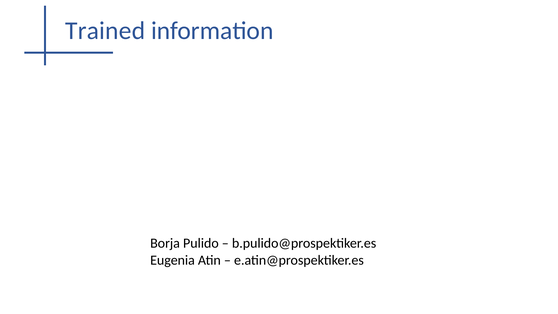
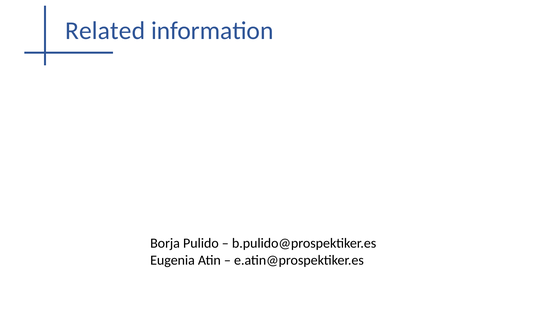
Trained: Trained -> Related
